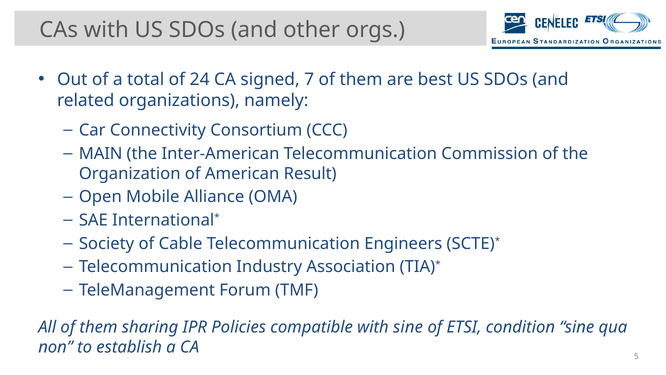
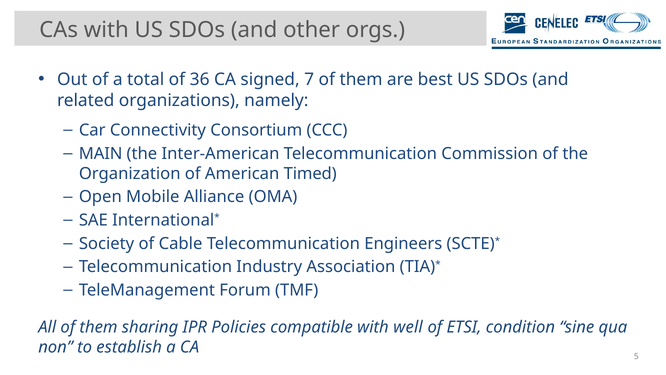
24: 24 -> 36
Result: Result -> Timed
with sine: sine -> well
